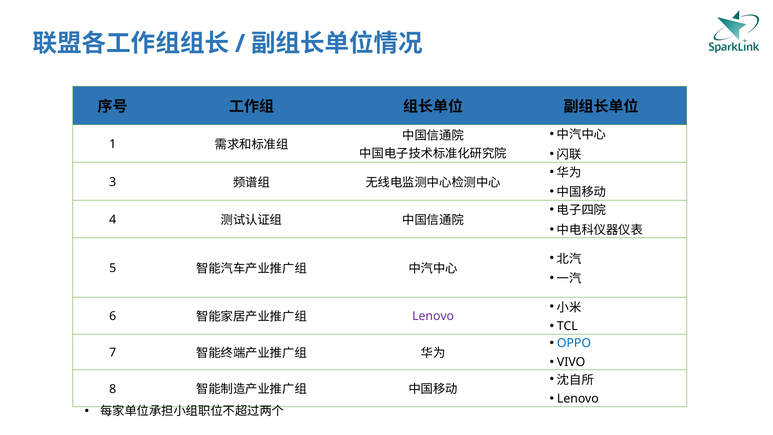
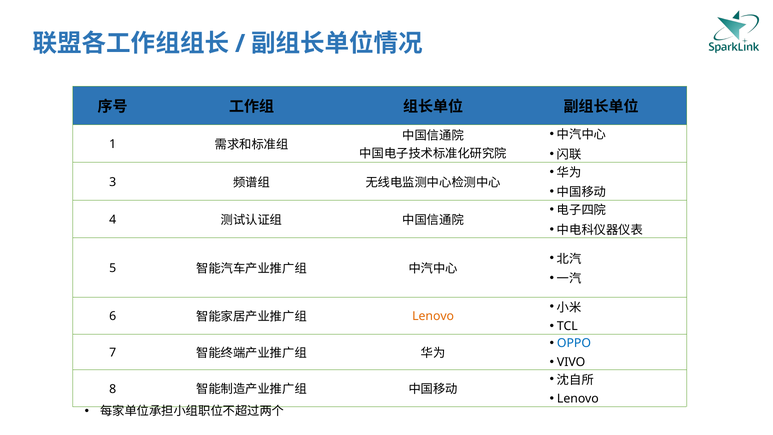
Lenovo at (433, 316) colour: purple -> orange
